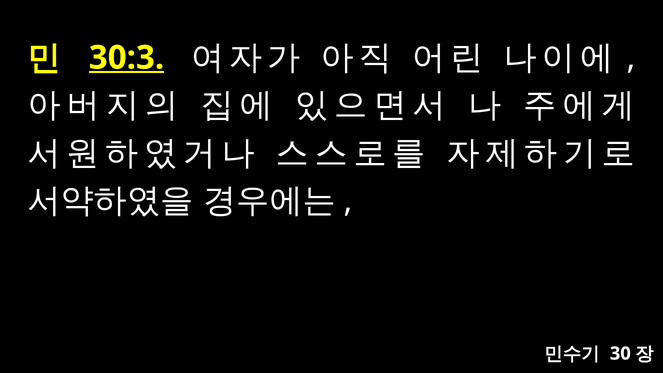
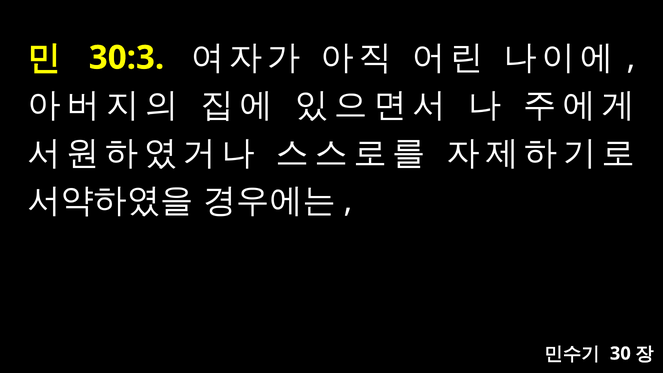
30:3 underline: present -> none
